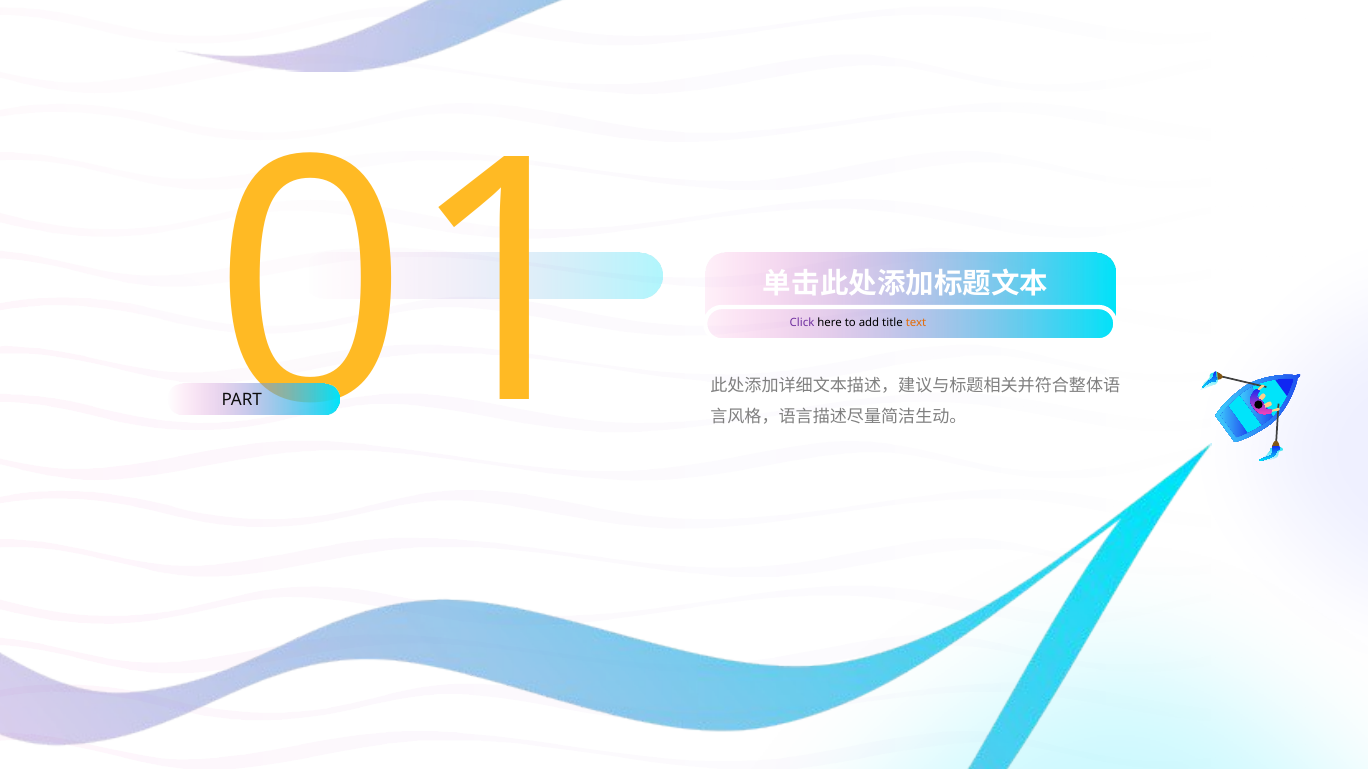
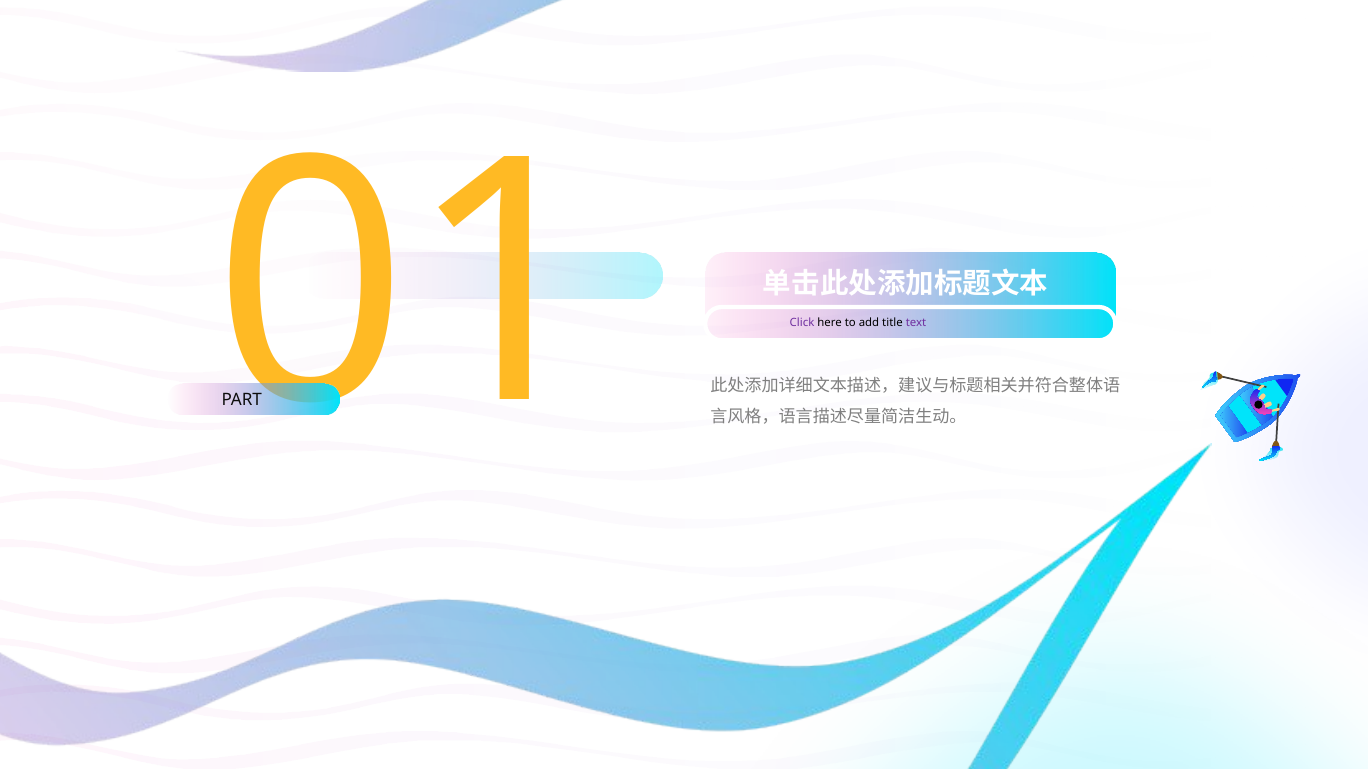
text colour: orange -> purple
